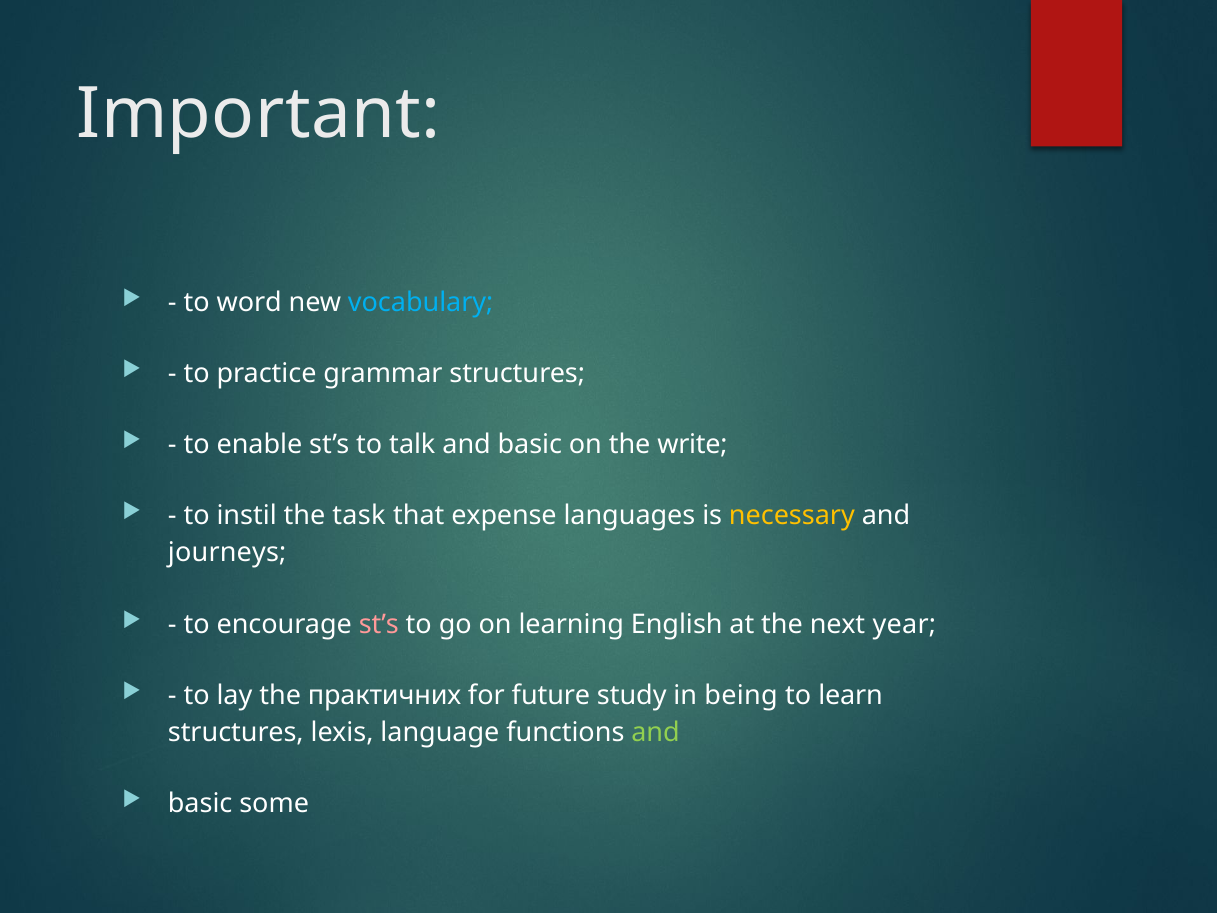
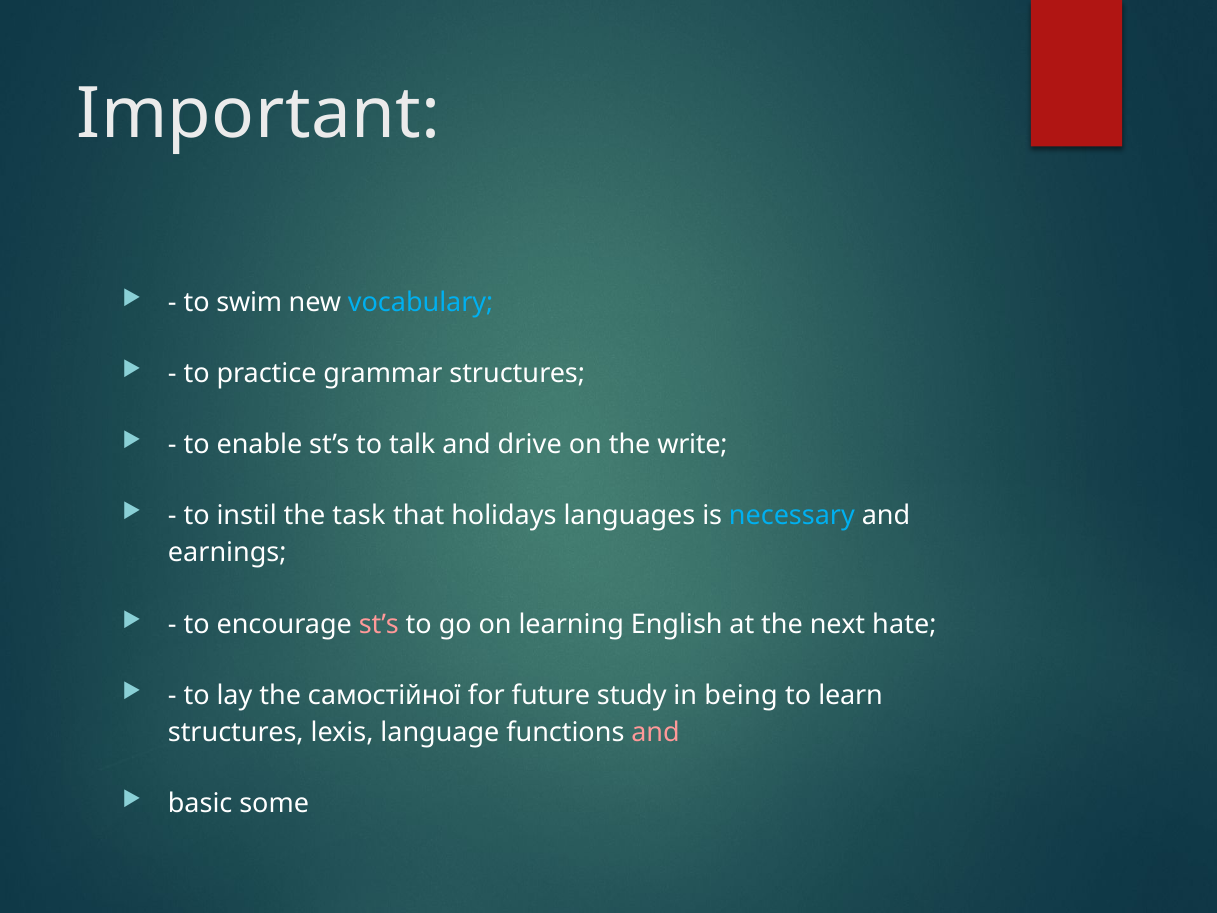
word: word -> swim
and basic: basic -> drive
expense: expense -> holidays
necessary colour: yellow -> light blue
journeys: journeys -> earnings
year: year -> hate
практичних: практичних -> самостійної
and at (656, 732) colour: light green -> pink
